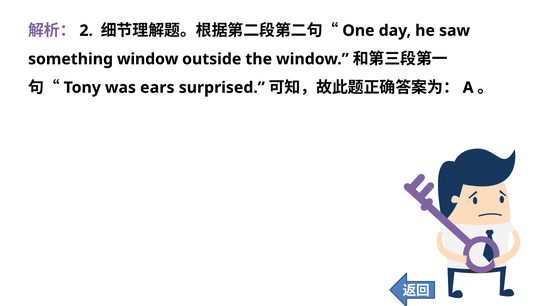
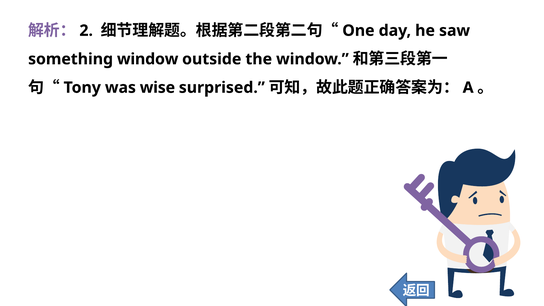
ears: ears -> wise
